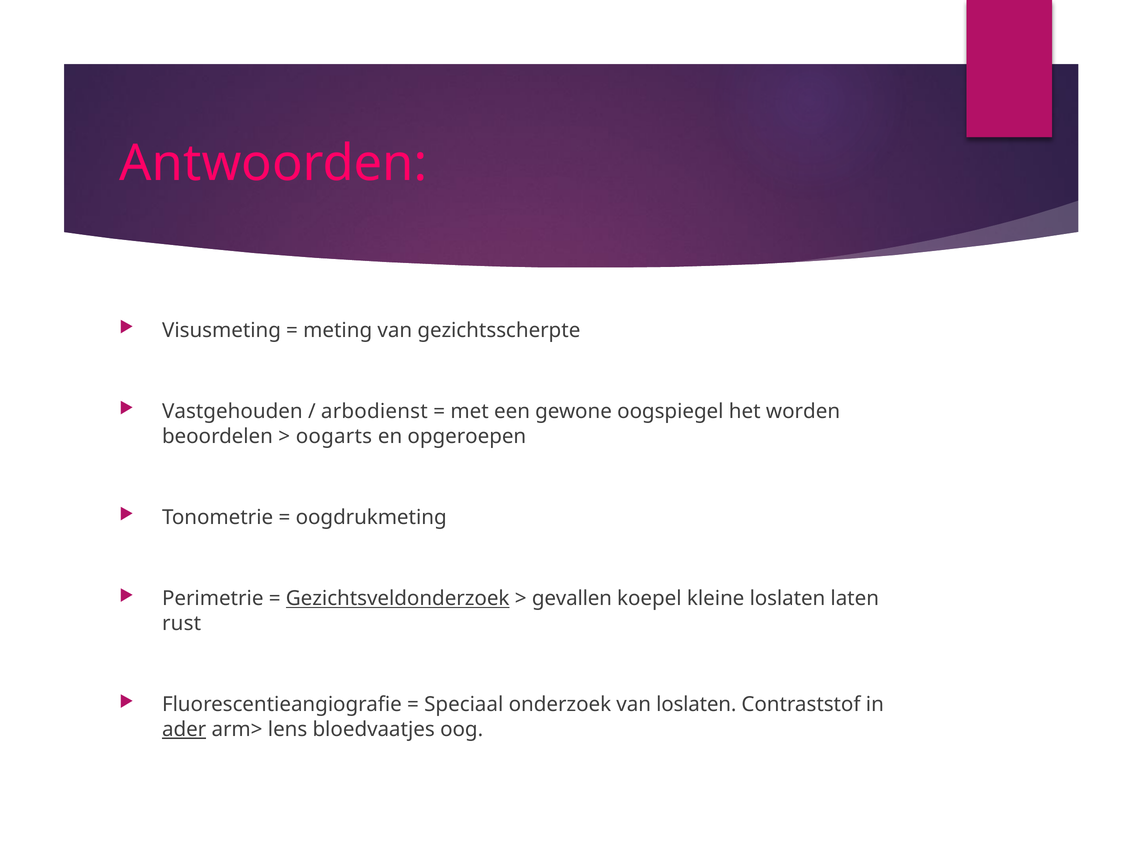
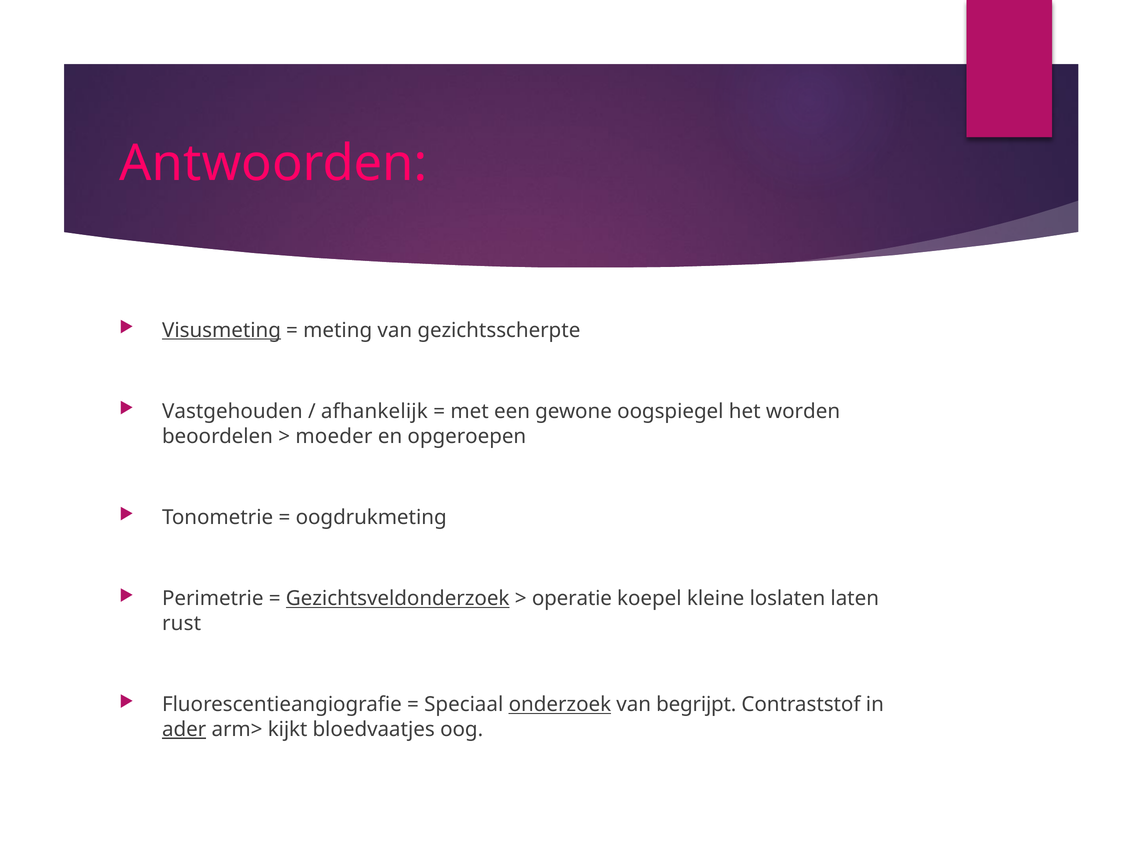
Visusmeting underline: none -> present
arbodienst: arbodienst -> afhankelijk
oogarts: oogarts -> moeder
gevallen: gevallen -> operatie
onderzoek underline: none -> present
van loslaten: loslaten -> begrijpt
lens: lens -> kijkt
